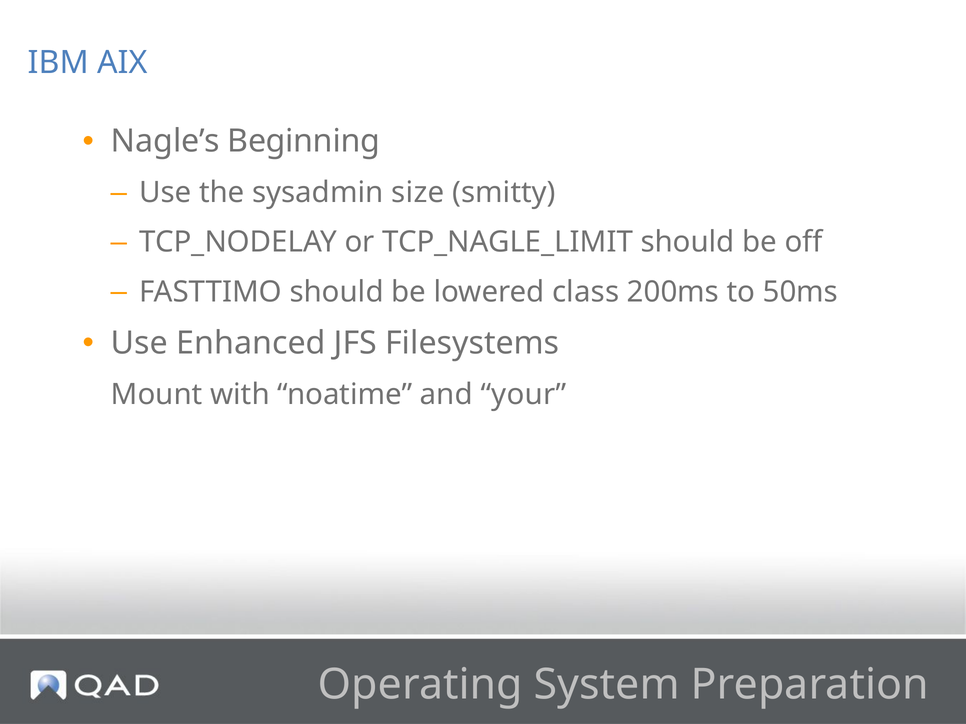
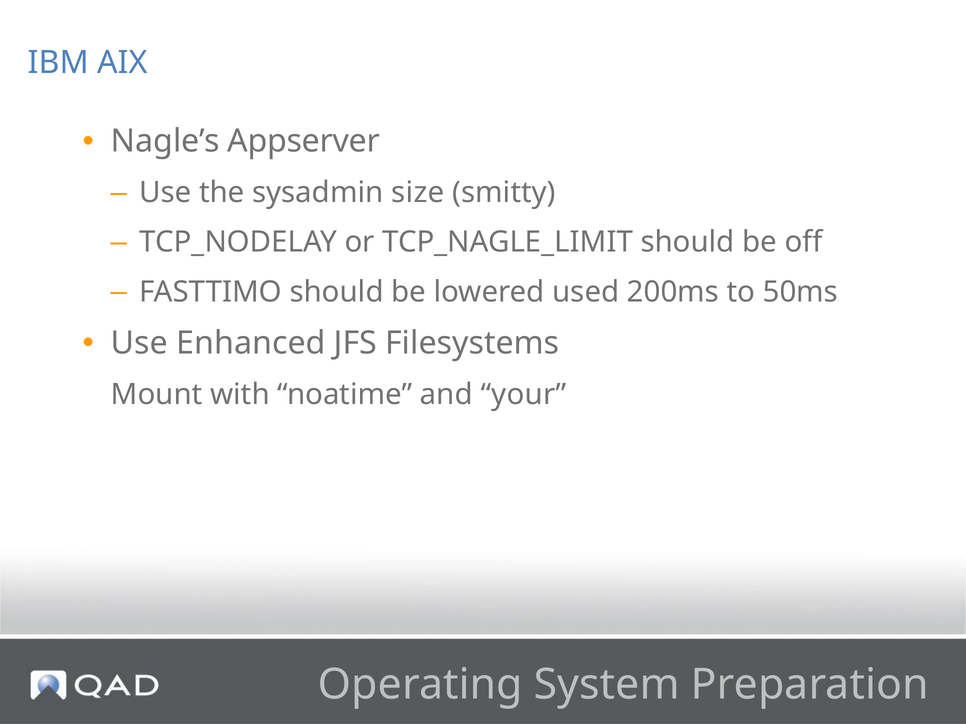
Beginning: Beginning -> Appserver
class: class -> used
